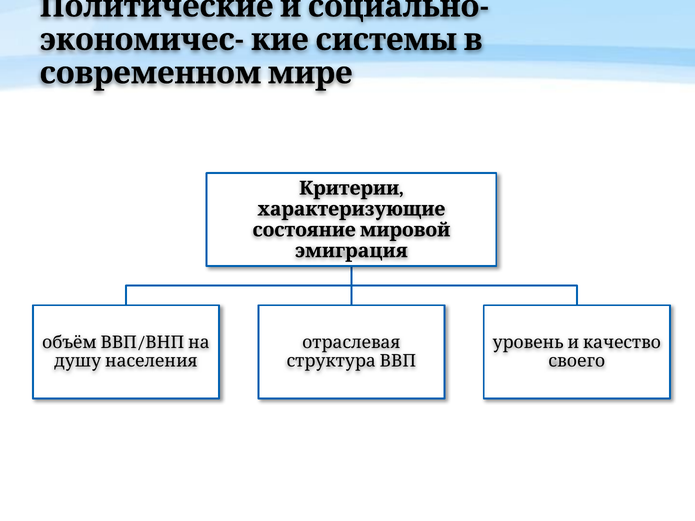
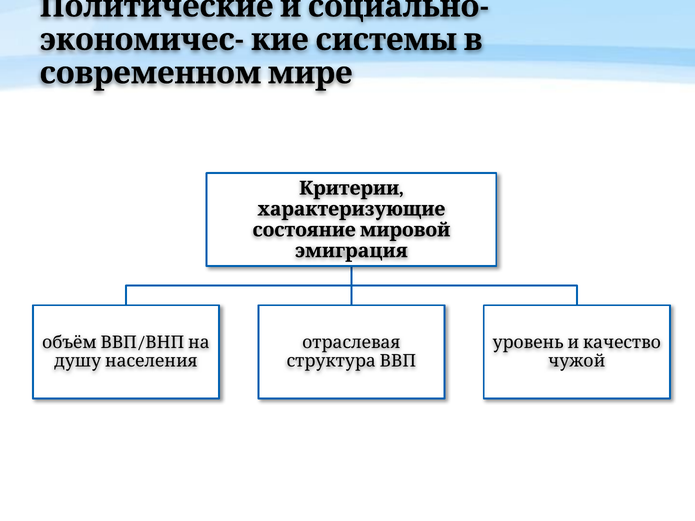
своего: своего -> чужой
